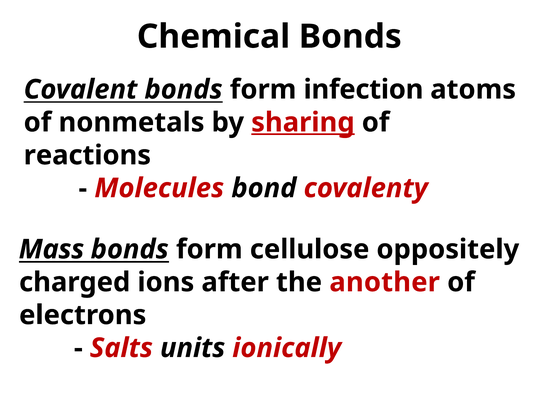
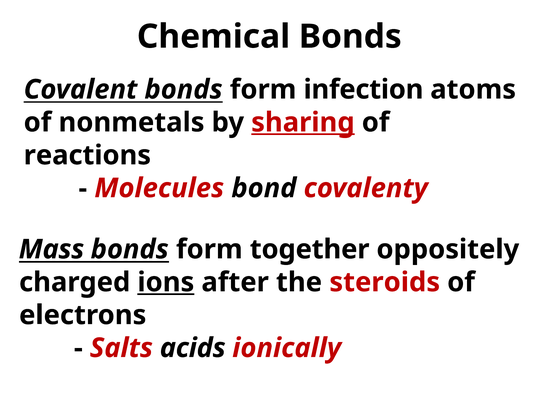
cellulose: cellulose -> together
ions underline: none -> present
another: another -> steroids
units: units -> acids
